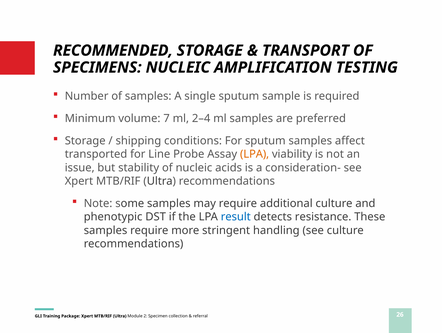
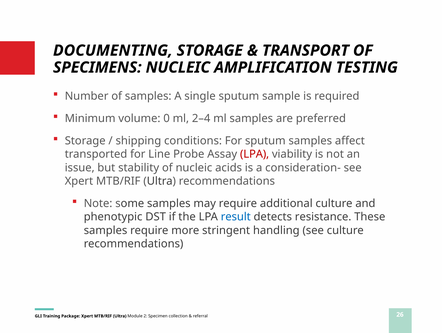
RECOMMENDED: RECOMMENDED -> DOCUMENTING
7: 7 -> 0
LPA at (255, 154) colour: orange -> red
